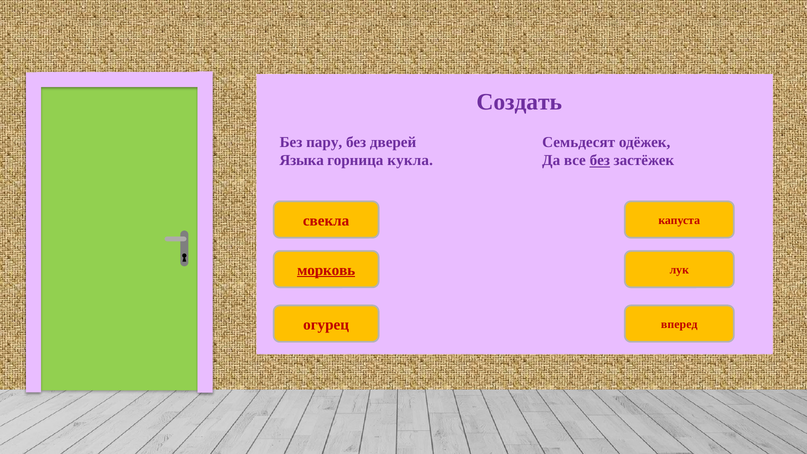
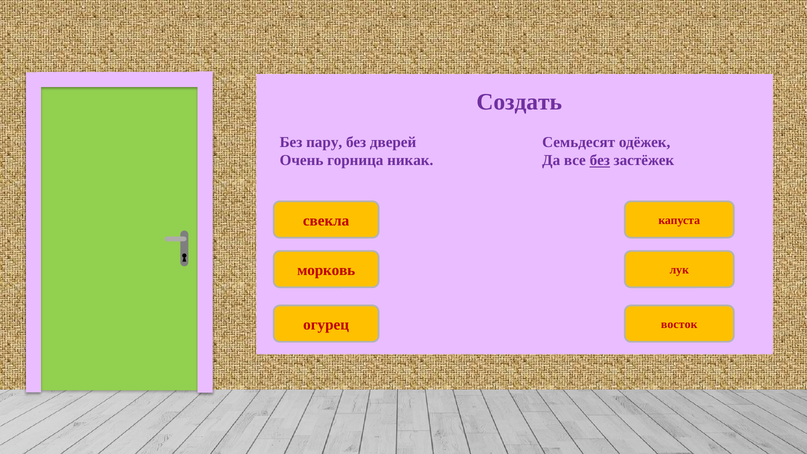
Языка: Языка -> Очень
кукла: кукла -> никак
морковь underline: present -> none
вперед: вперед -> восток
